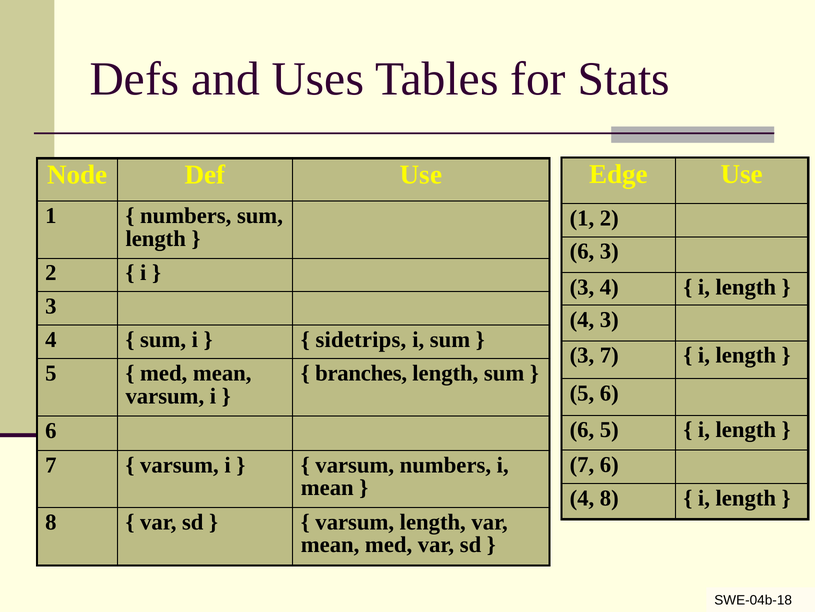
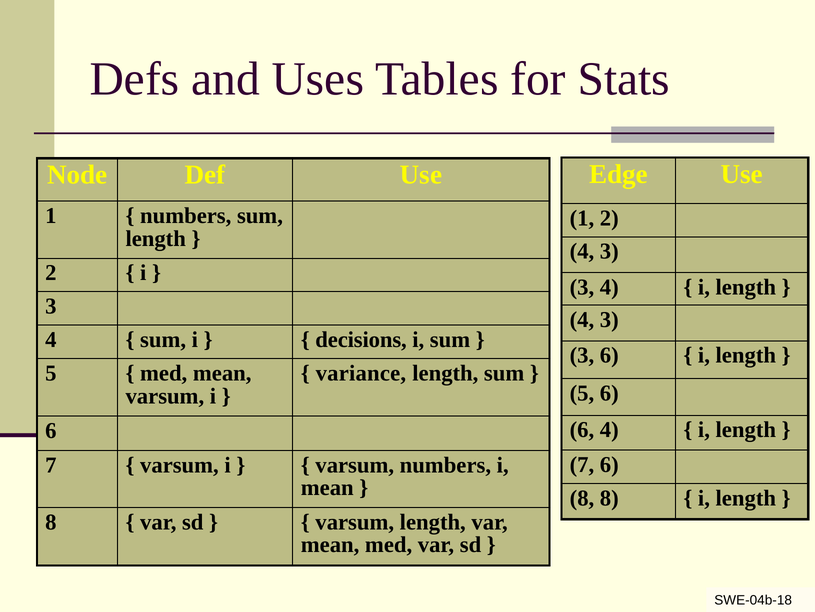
6 at (582, 251): 6 -> 4
sidetrips: sidetrips -> decisions
3 7: 7 -> 6
branches: branches -> variance
6 5: 5 -> 4
4 at (582, 498): 4 -> 8
